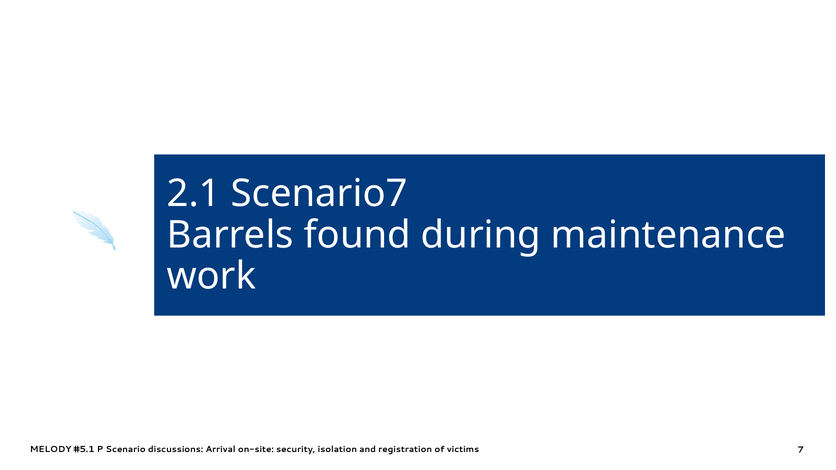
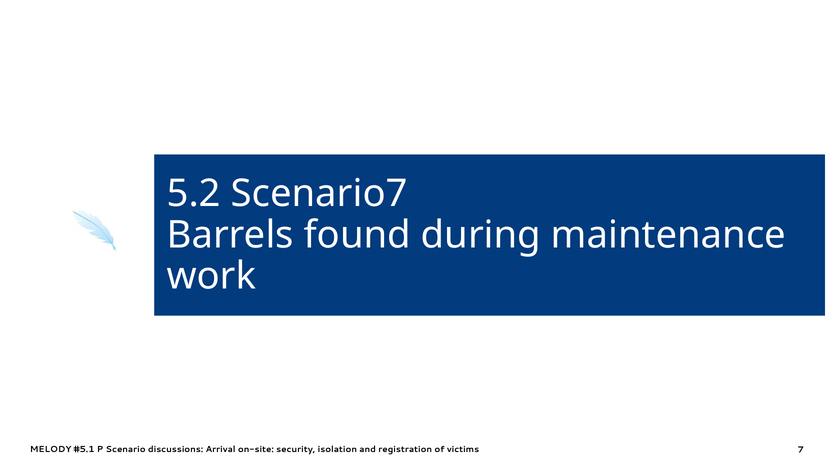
2.1: 2.1 -> 5.2
